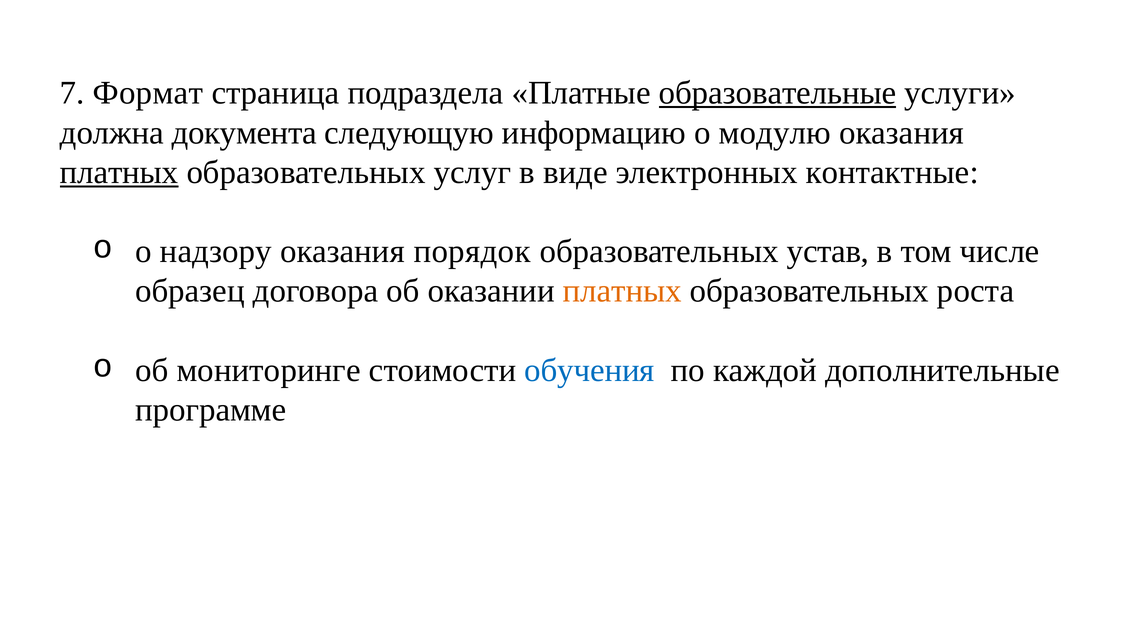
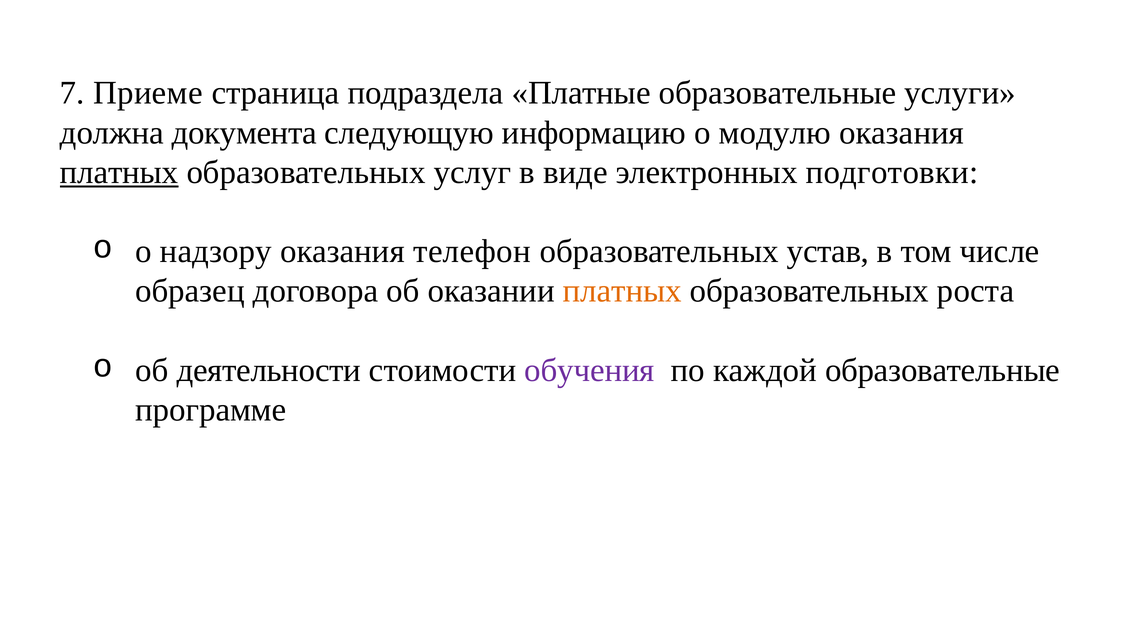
Формат: Формат -> Приеме
образовательные at (778, 93) underline: present -> none
контактные: контактные -> подготовки
порядок: порядок -> телефон
мониторинге: мониторинге -> деятельности
обучения colour: blue -> purple
каждой дополнительные: дополнительные -> образовательные
